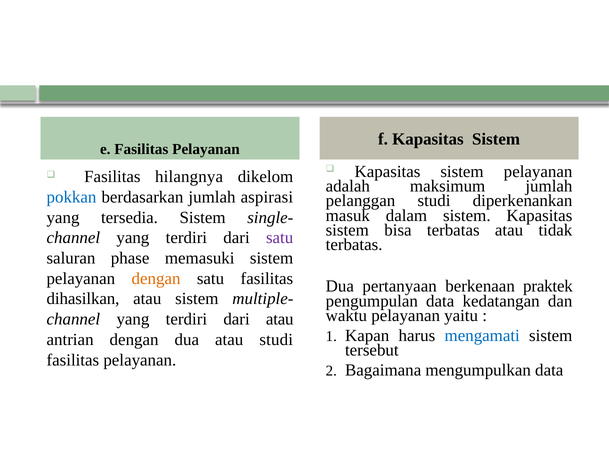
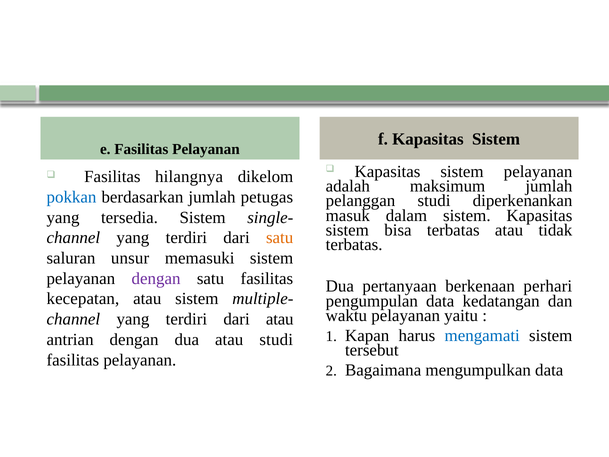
aspirasi: aspirasi -> petugas
satu at (280, 238) colour: purple -> orange
phase: phase -> unsur
dengan at (156, 278) colour: orange -> purple
praktek: praktek -> perhari
dihasilkan: dihasilkan -> kecepatan
